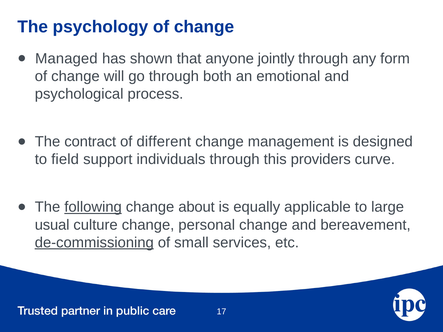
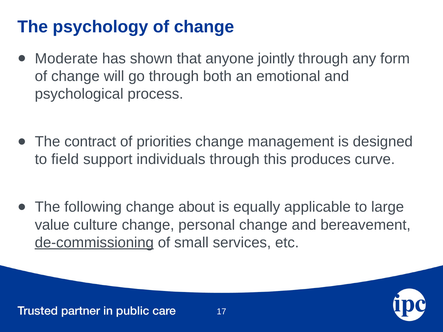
Managed: Managed -> Moderate
different: different -> priorities
providers: providers -> produces
following underline: present -> none
usual: usual -> value
